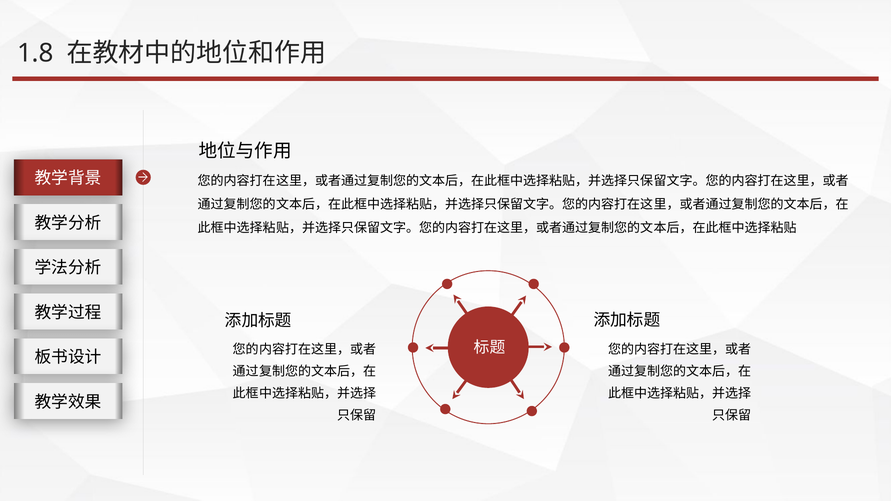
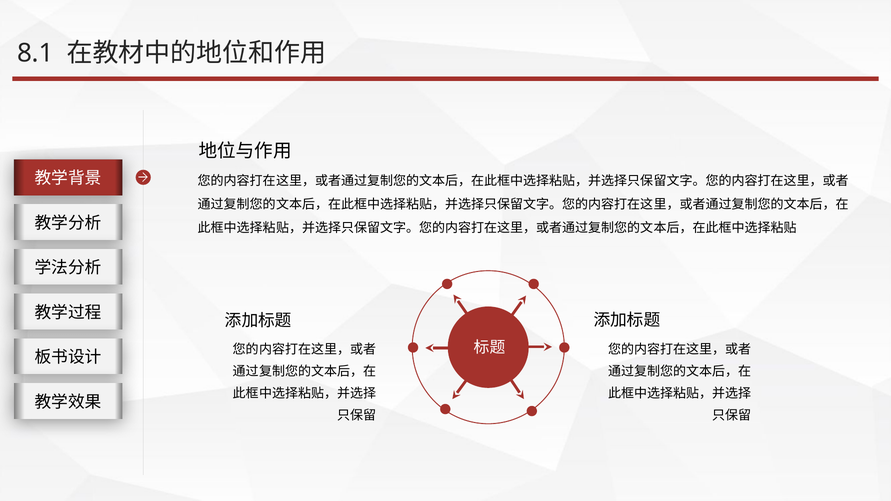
1.8: 1.8 -> 8.1
